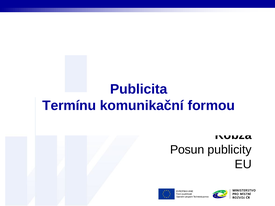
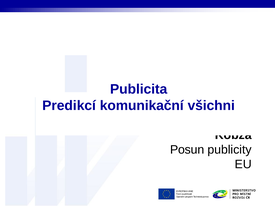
Termínu: Termínu -> Predikcí
formou: formou -> všichni
